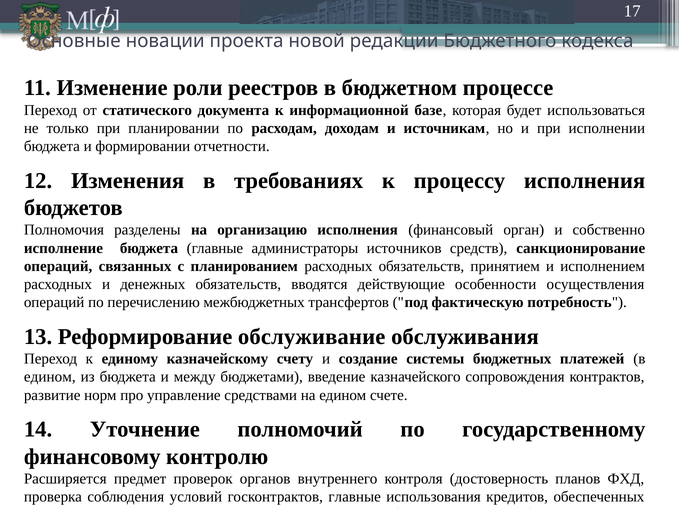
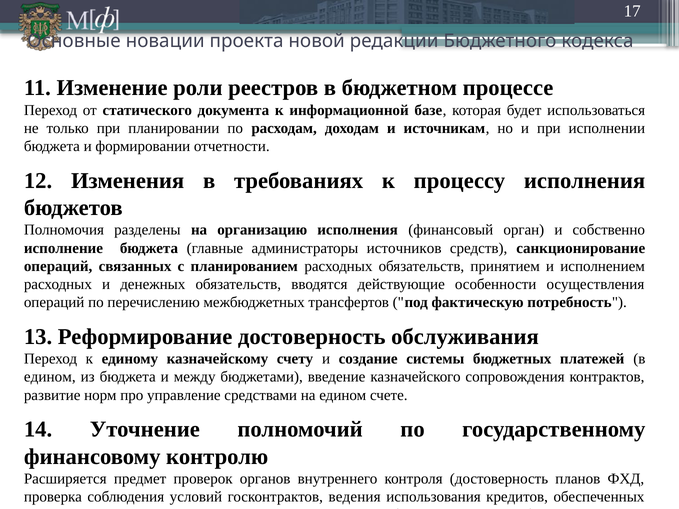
Реформирование обслуживание: обслуживание -> достоверность
госконтрактов главные: главные -> ведения
